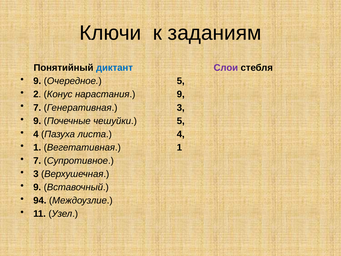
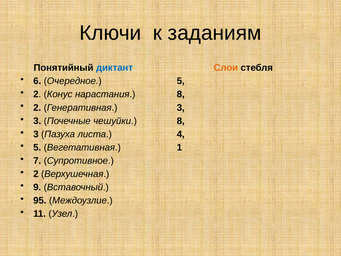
Слои colour: purple -> orange
9 at (37, 81): 9 -> 6
9 at (181, 94): 9 -> 8
7 at (37, 108): 7 -> 2
9 at (37, 121): 9 -> 3
5 at (181, 121): 5 -> 8
4 at (36, 134): 4 -> 3
1 at (37, 147): 1 -> 5
3 at (36, 174): 3 -> 2
94: 94 -> 95
